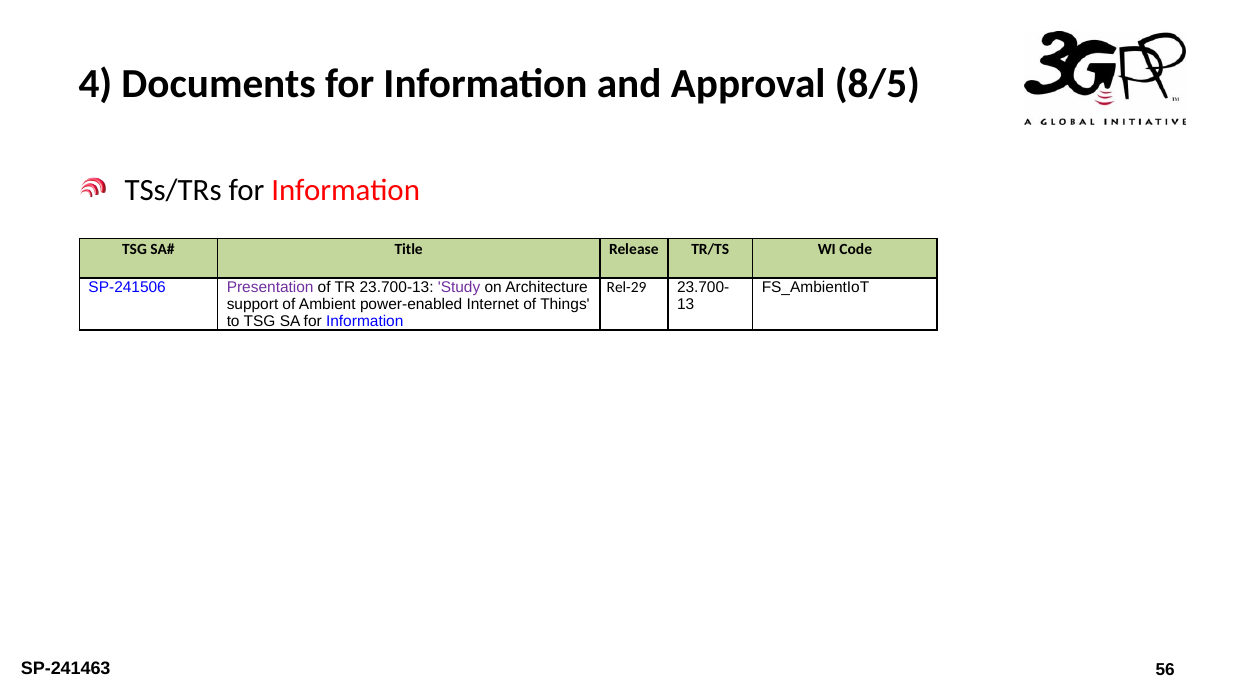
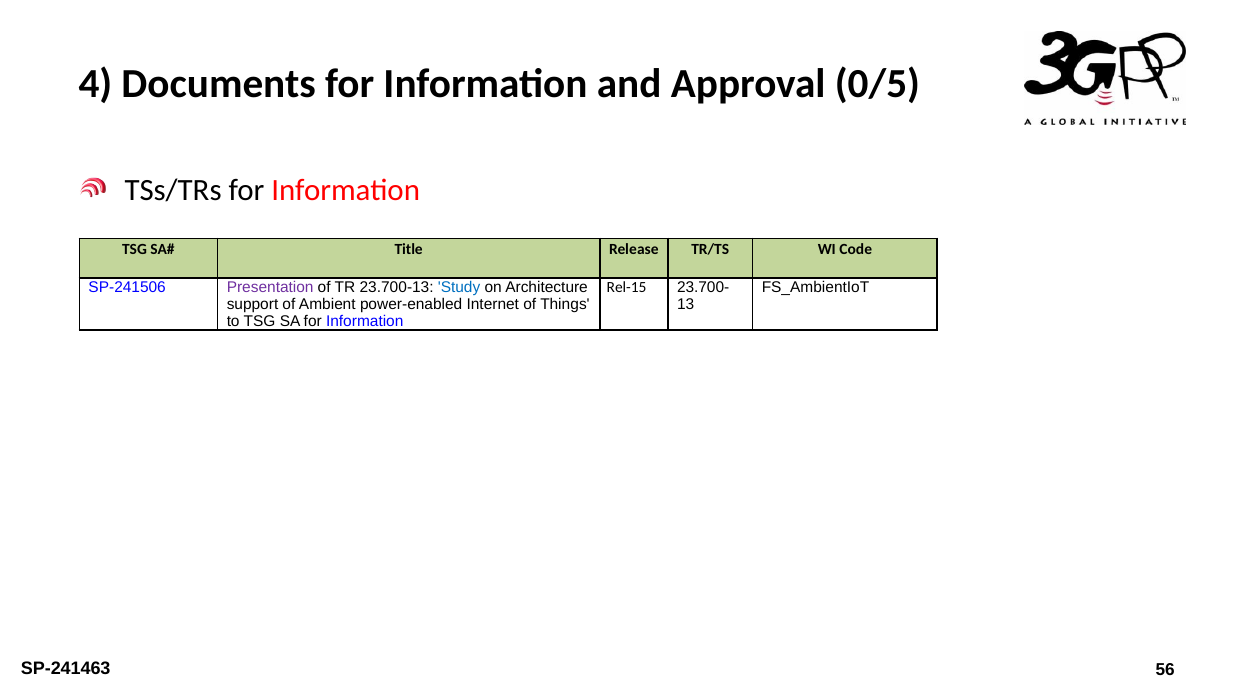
8/5: 8/5 -> 0/5
Study colour: purple -> blue
Rel-29: Rel-29 -> Rel-15
